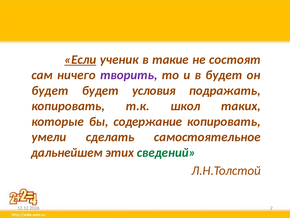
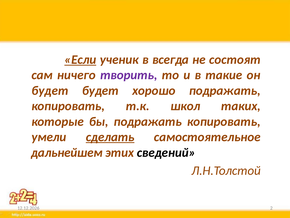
такие: такие -> всегда
в будет: будет -> такие
условия: условия -> хорошо
бы содержание: содержание -> подражать
сделать underline: none -> present
сведений colour: green -> black
